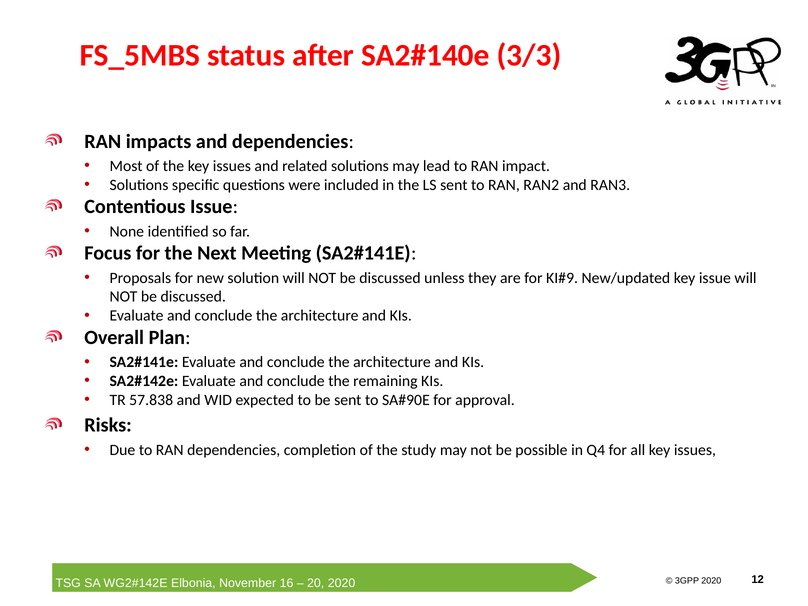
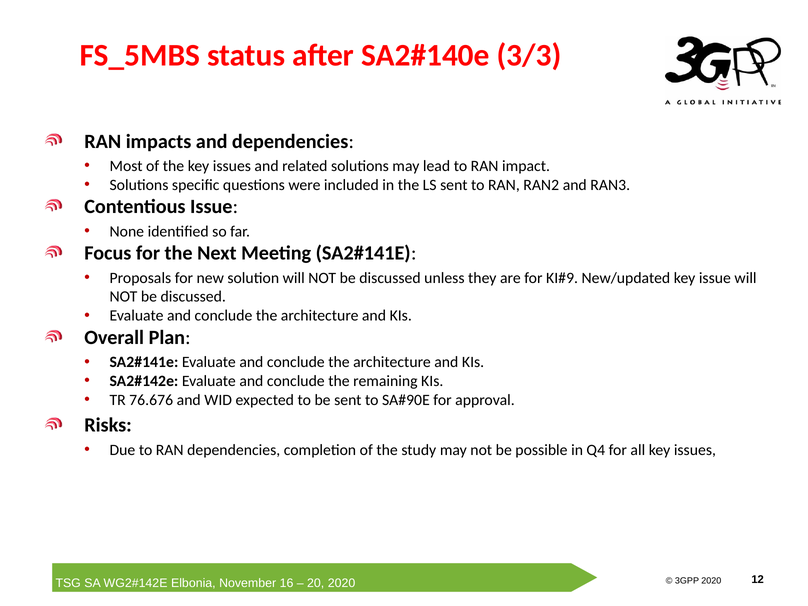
57.838: 57.838 -> 76.676
